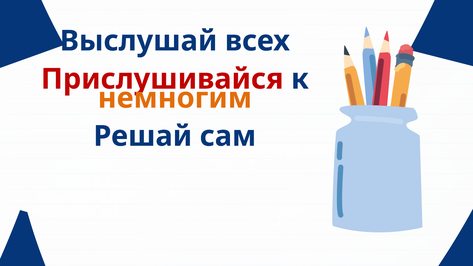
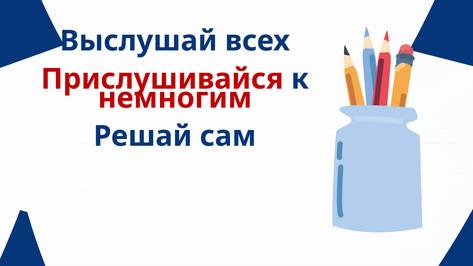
немногим colour: orange -> red
